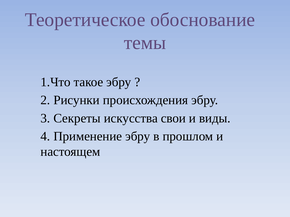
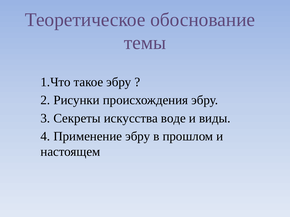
свои: свои -> воде
